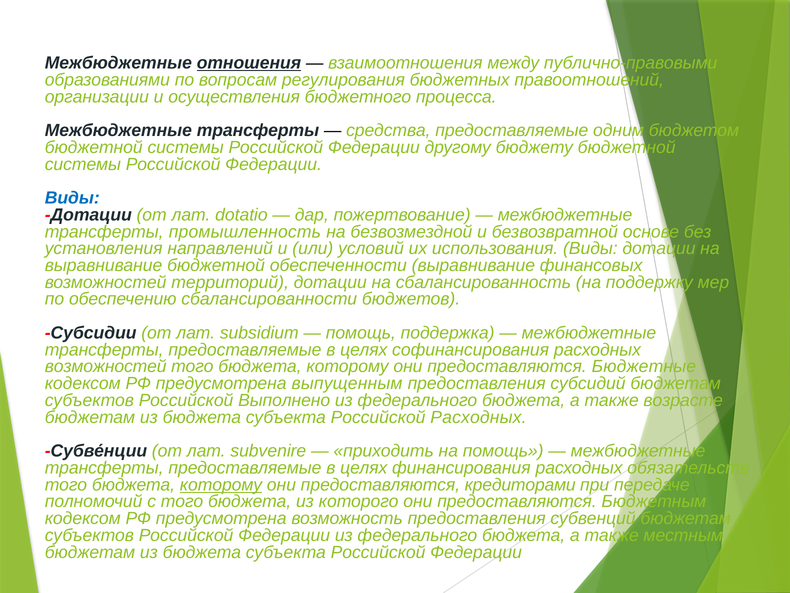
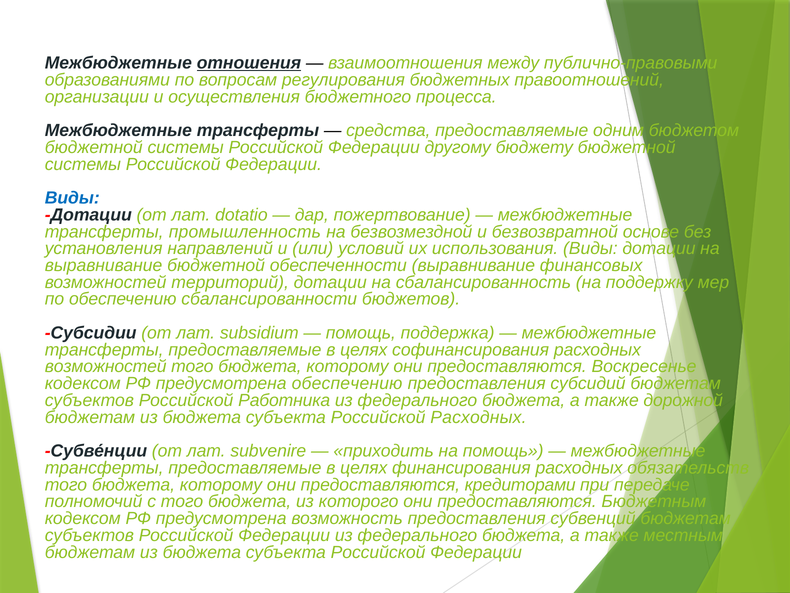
Бюджетные: Бюджетные -> Воскресенье
предусмотрена выпущенным: выпущенным -> обеспечению
Выполнено: Выполнено -> Работника
возрасте: возрасте -> дорожной
которому at (221, 484) underline: present -> none
